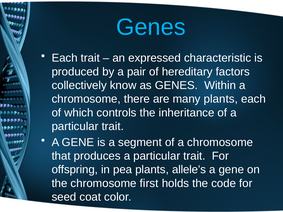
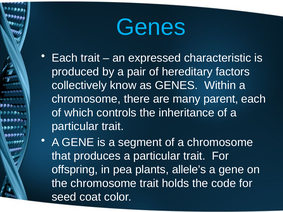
many plants: plants -> parent
chromosome first: first -> trait
